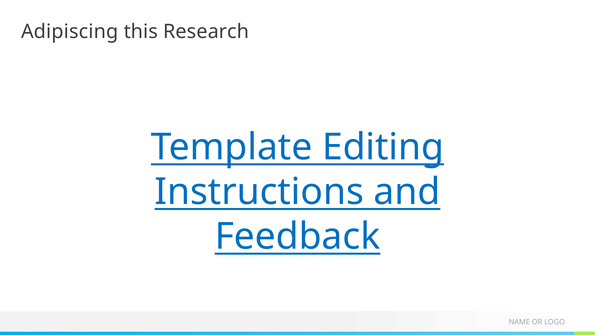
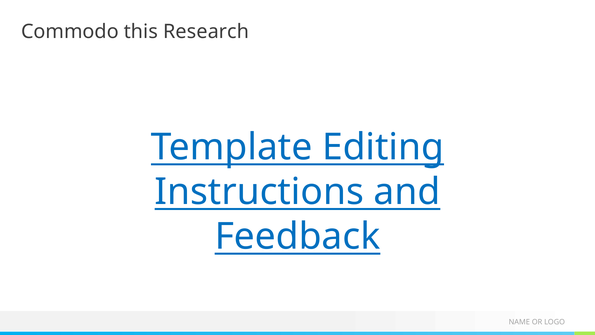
Adipiscing: Adipiscing -> Commodo
